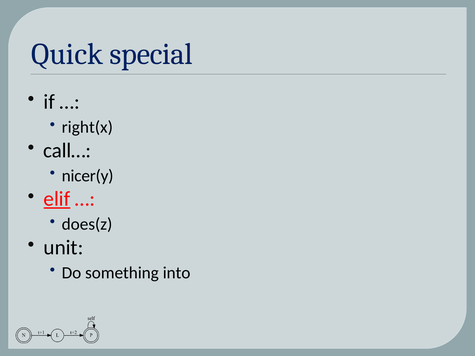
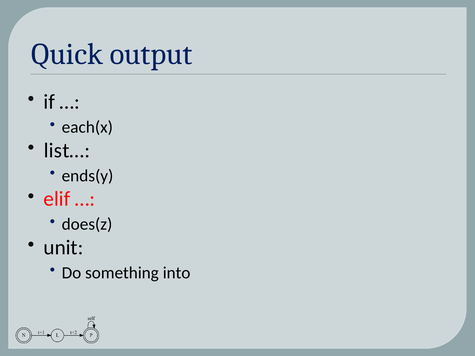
special: special -> output
right(x: right(x -> each(x
call…: call… -> list…
nicer(y: nicer(y -> ends(y
elif underline: present -> none
